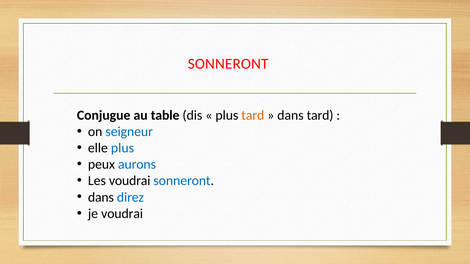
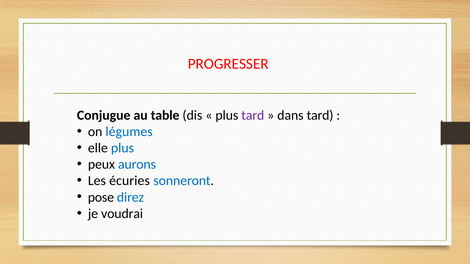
SONNERONT at (228, 64): SONNERONT -> PROGRESSER
tard at (253, 115) colour: orange -> purple
seigneur: seigneur -> légumes
Les voudrai: voudrai -> écuries
dans at (101, 197): dans -> pose
